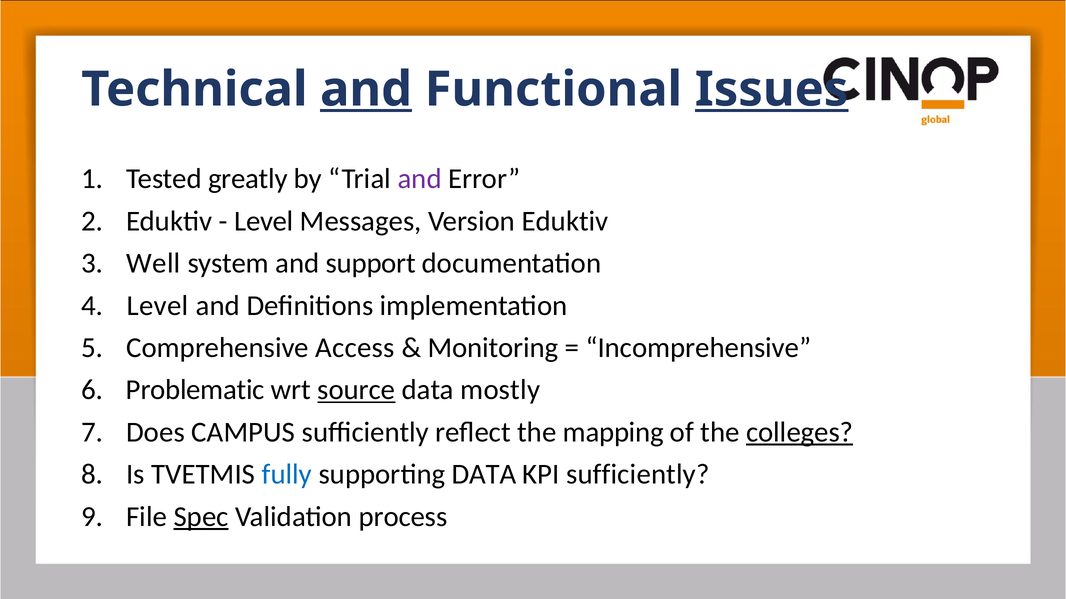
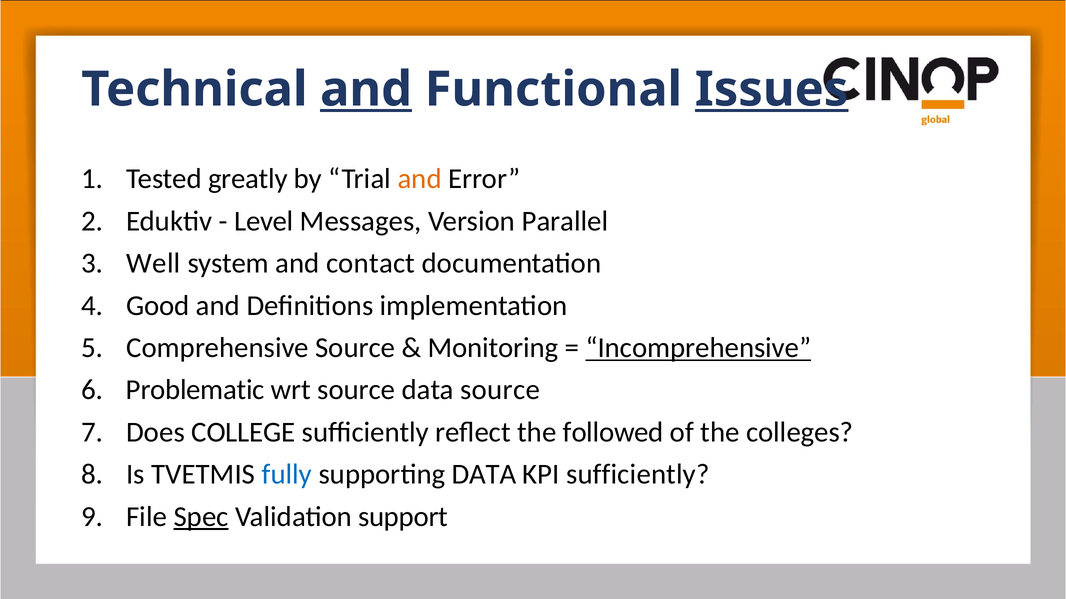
and at (420, 179) colour: purple -> orange
Version Eduktiv: Eduktiv -> Parallel
support: support -> contact
Level at (158, 306): Level -> Good
Comprehensive Access: Access -> Source
Incomprehensive underline: none -> present
source at (356, 390) underline: present -> none
data mostly: mostly -> source
CAMPUS: CAMPUS -> COLLEGE
mapping: mapping -> followed
colleges underline: present -> none
process: process -> support
